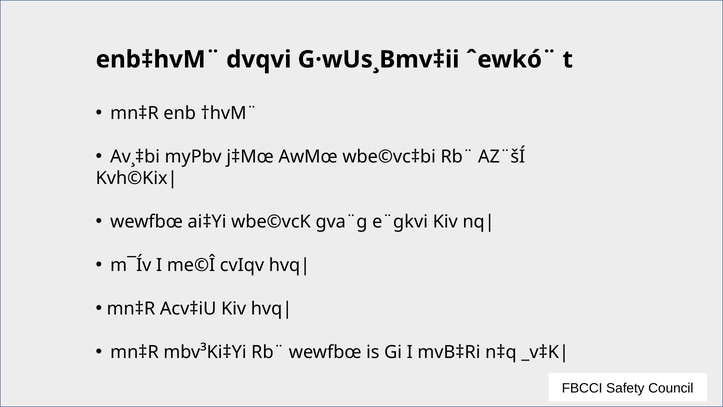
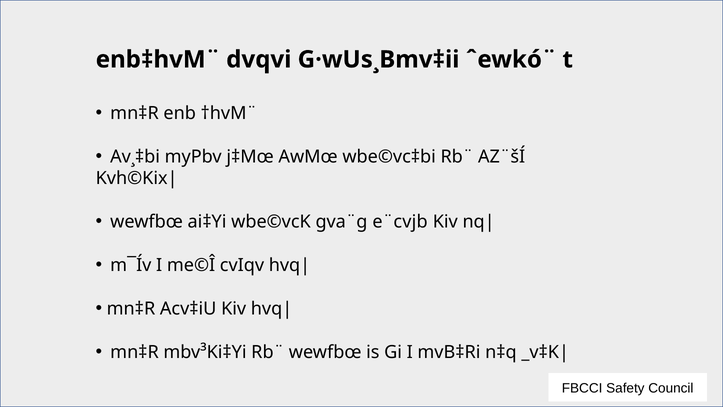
e¨gkvi: e¨gkvi -> e¨cvjb
